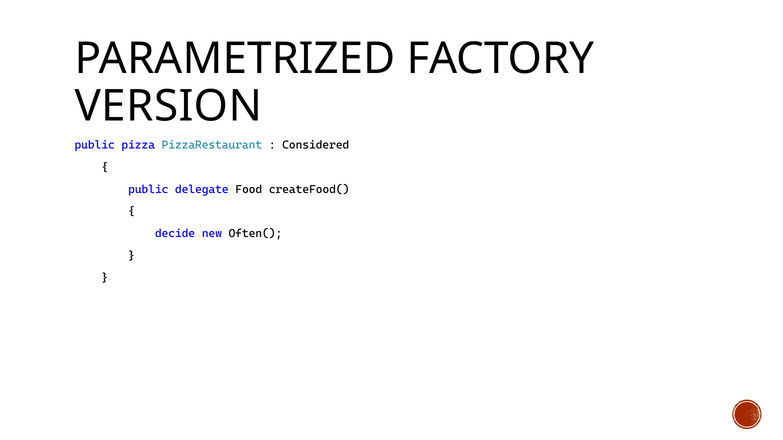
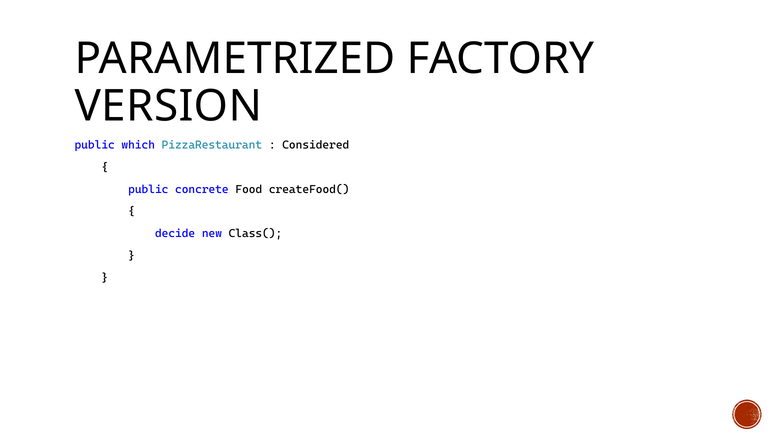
pizza: pizza -> which
delegate: delegate -> concrete
Often(: Often( -> Class(
